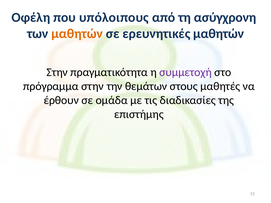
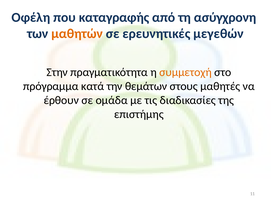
υπόλοιπους: υπόλοιπους -> καταγραφής
ερευνητικές μαθητών: μαθητών -> μεγεθών
συμμετοχή colour: purple -> orange
πρόγραμμα στην: στην -> κατά
